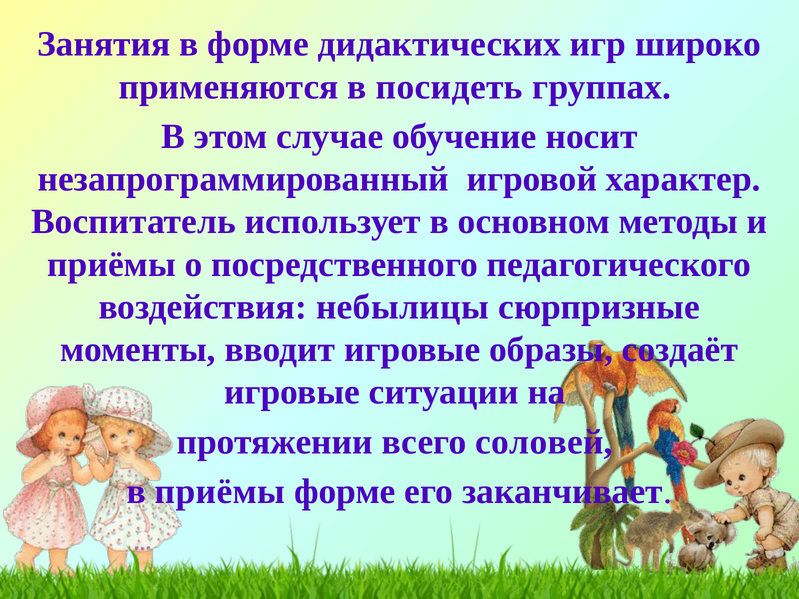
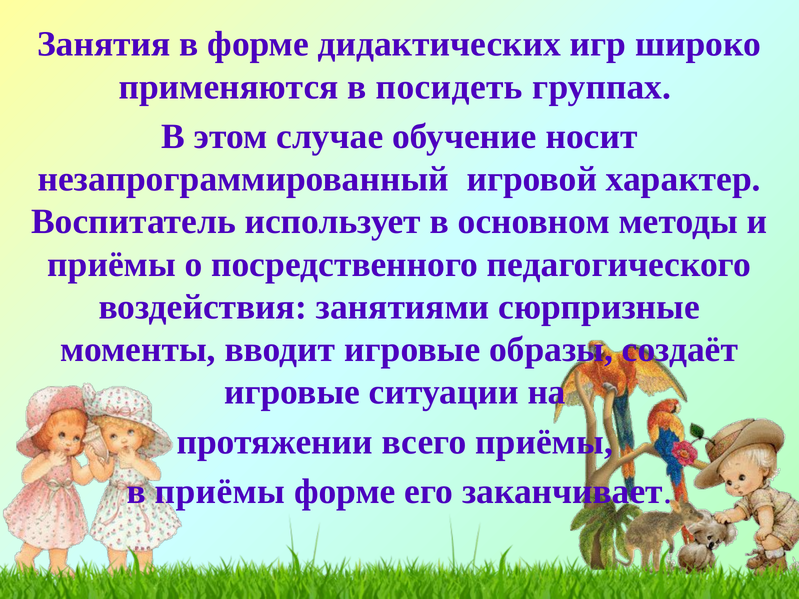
небылицы: небылицы -> занятиями
всего соловей: соловей -> приёмы
